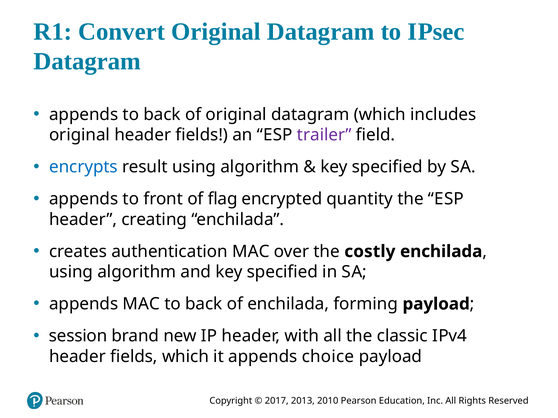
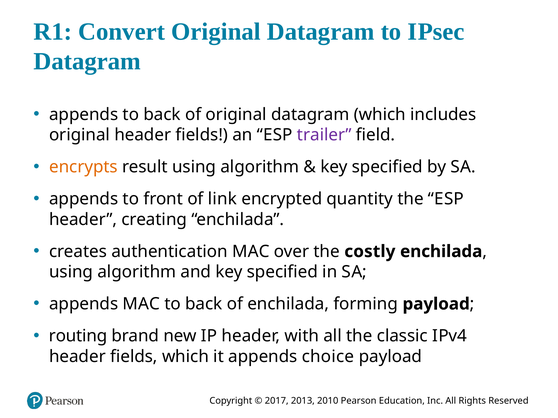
encrypts colour: blue -> orange
flag: flag -> link
session: session -> routing
